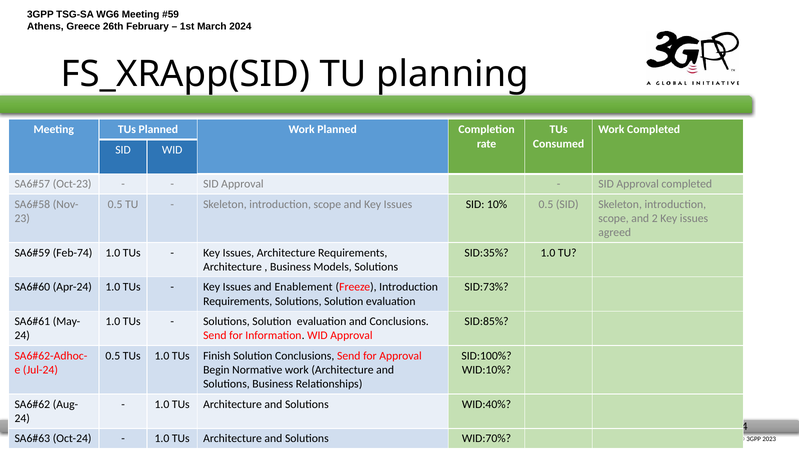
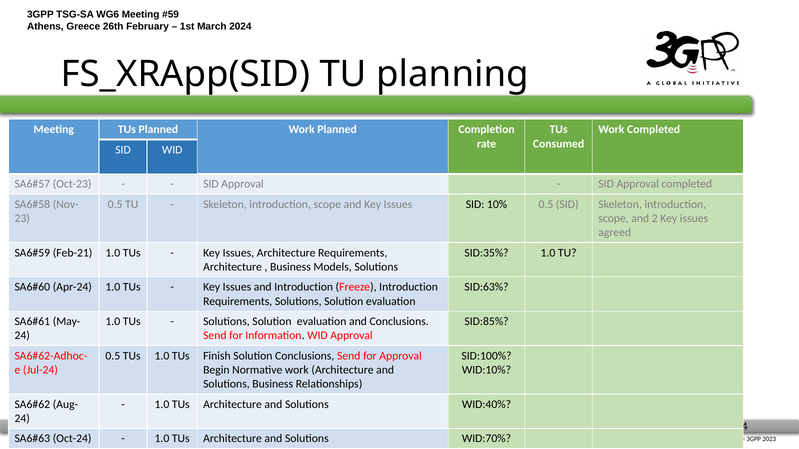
Feb-74: Feb-74 -> Feb-21
and Enablement: Enablement -> Introduction
SID:73%: SID:73% -> SID:63%
